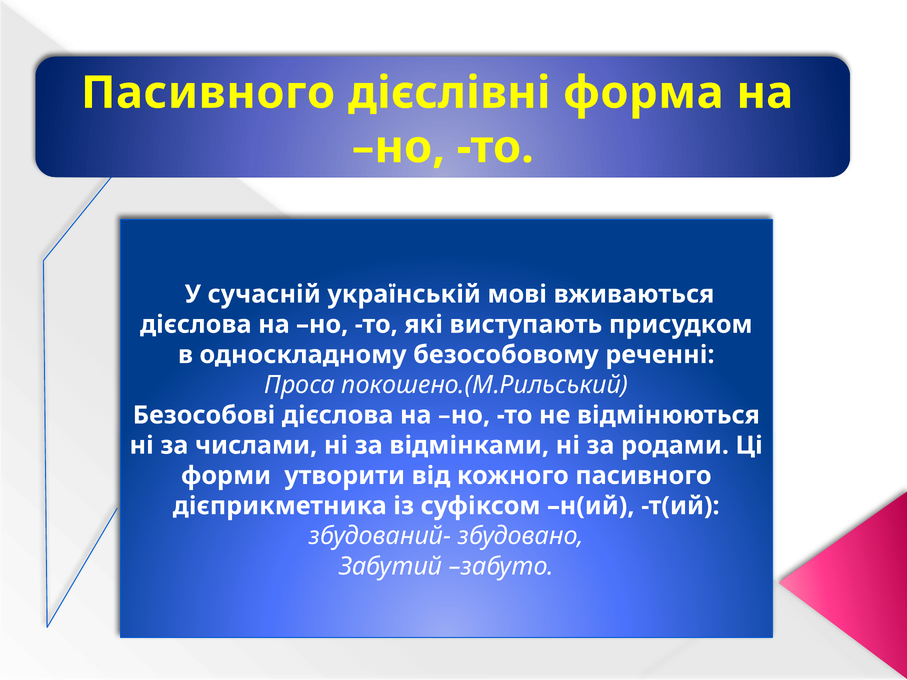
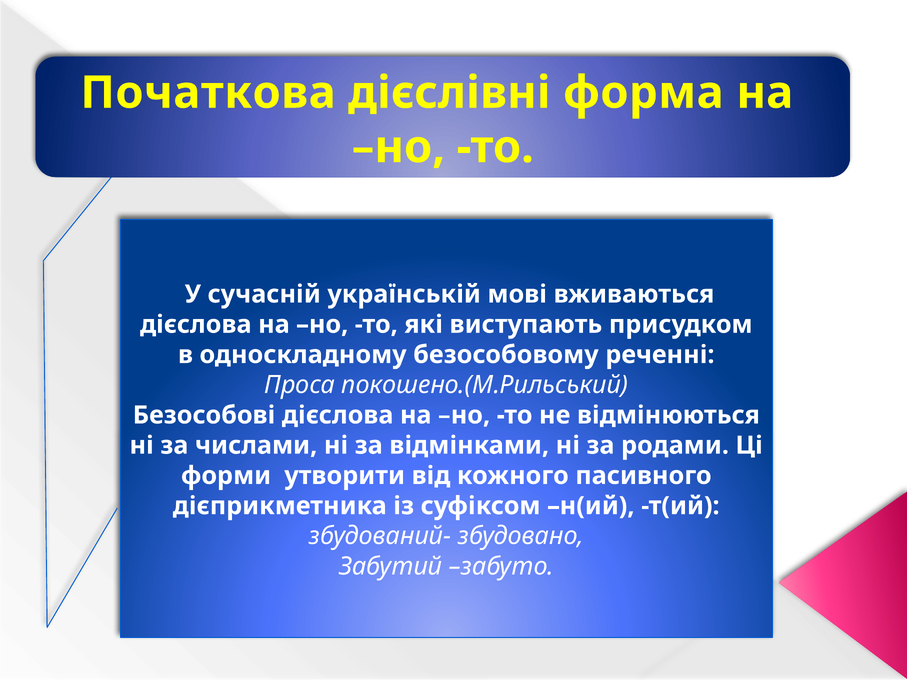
Пасивного at (208, 93): Пасивного -> Початкова
